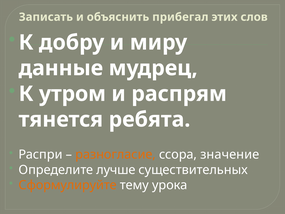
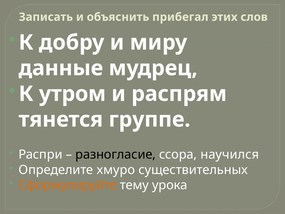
ребята: ребята -> группе
разногласие colour: orange -> black
значение: значение -> научился
лучше: лучше -> хмуро
